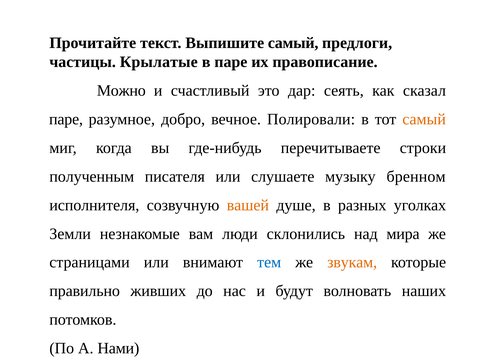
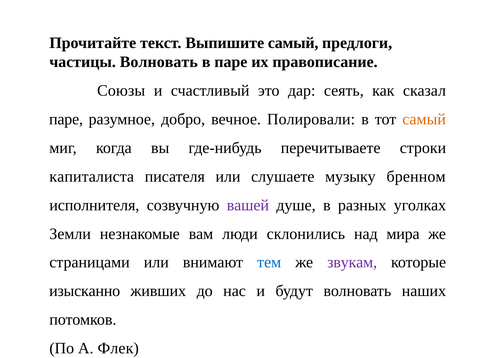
частицы Крылатые: Крылатые -> Волновать
Можно: Можно -> Союзы
полученным: полученным -> капиталиста
вашей colour: orange -> purple
звукам colour: orange -> purple
правильно: правильно -> изысканно
Нами: Нами -> Флек
